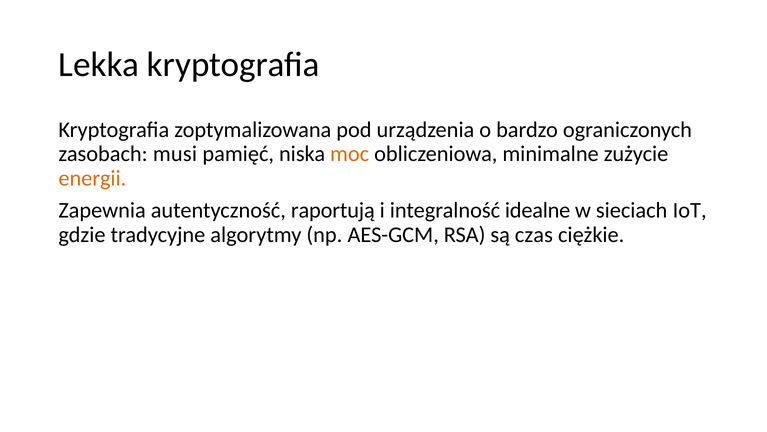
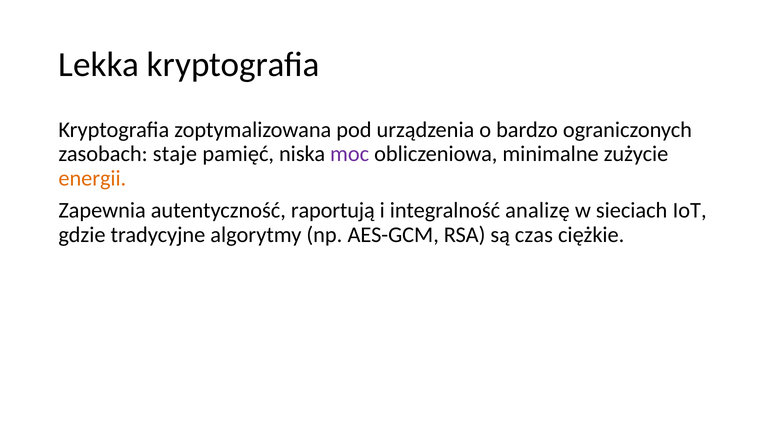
musi: musi -> staje
moc colour: orange -> purple
idealne: idealne -> analizę
